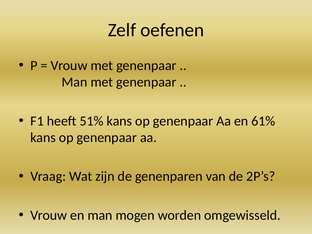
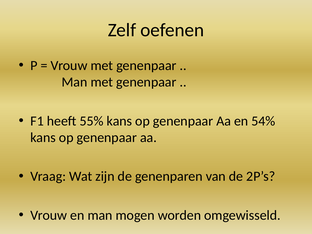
51%: 51% -> 55%
61%: 61% -> 54%
